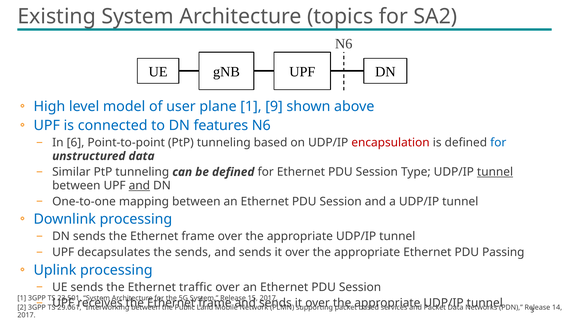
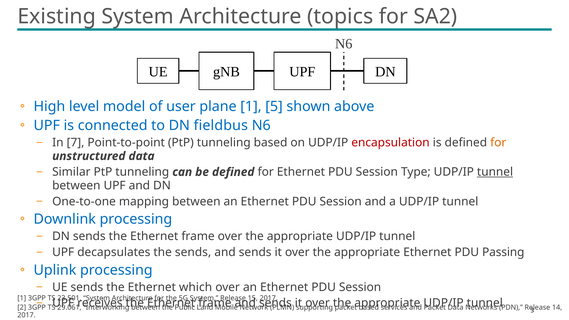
9: 9 -> 5
features: features -> fieldbus
6: 6 -> 7
for at (498, 143) colour: blue -> orange
and at (139, 186) underline: present -> none
traffic: traffic -> which
